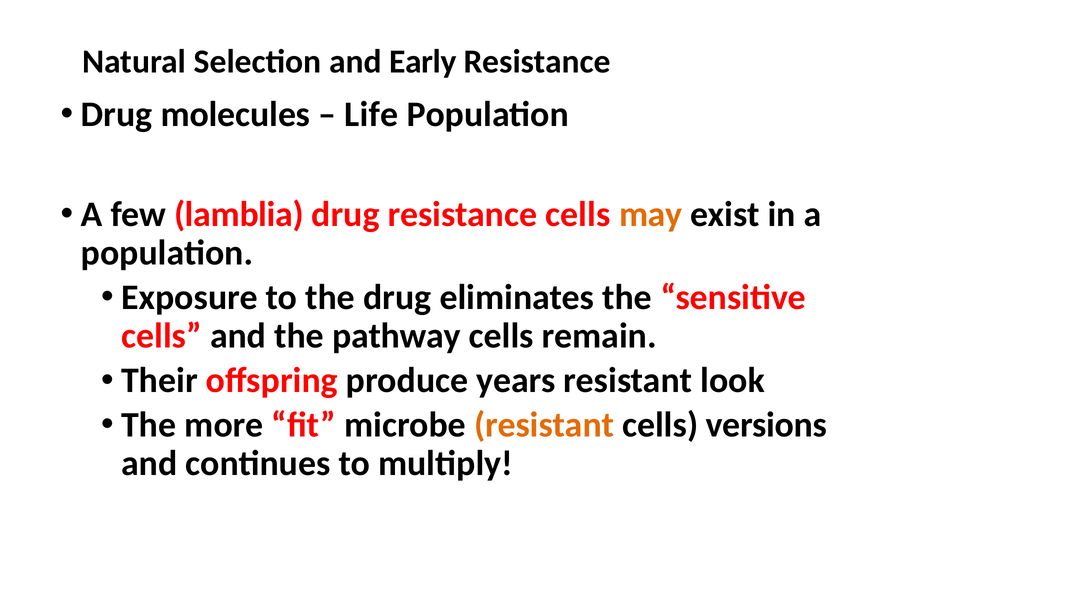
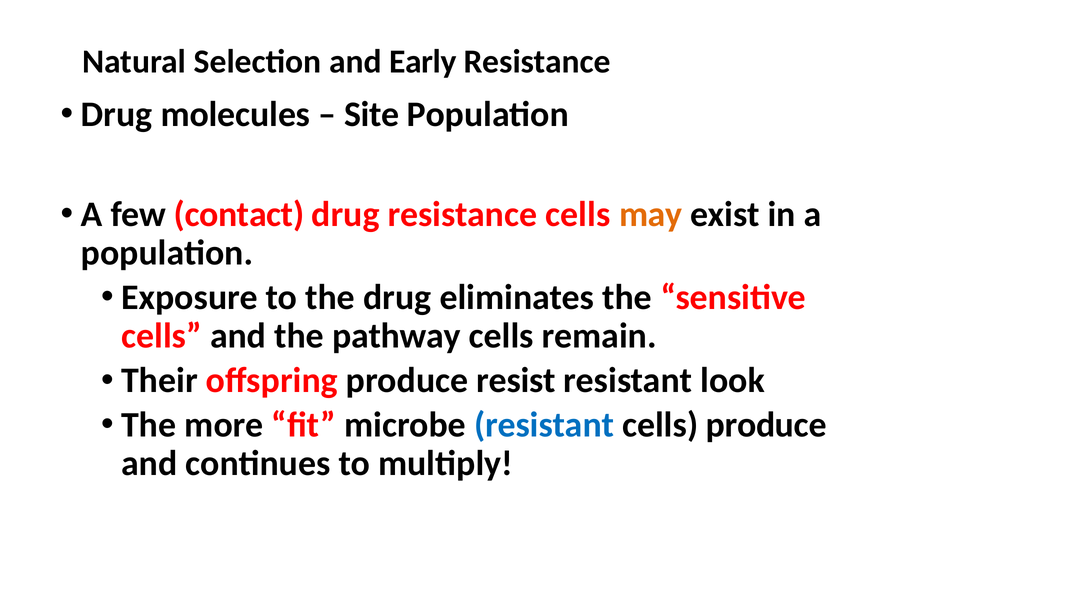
Life: Life -> Site
lamblia: lamblia -> contact
years: years -> resist
resistant at (544, 425) colour: orange -> blue
cells versions: versions -> produce
